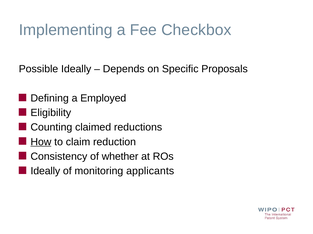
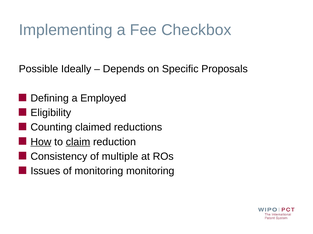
claim underline: none -> present
whether: whether -> multiple
Ideally at (45, 171): Ideally -> Issues
monitoring applicants: applicants -> monitoring
